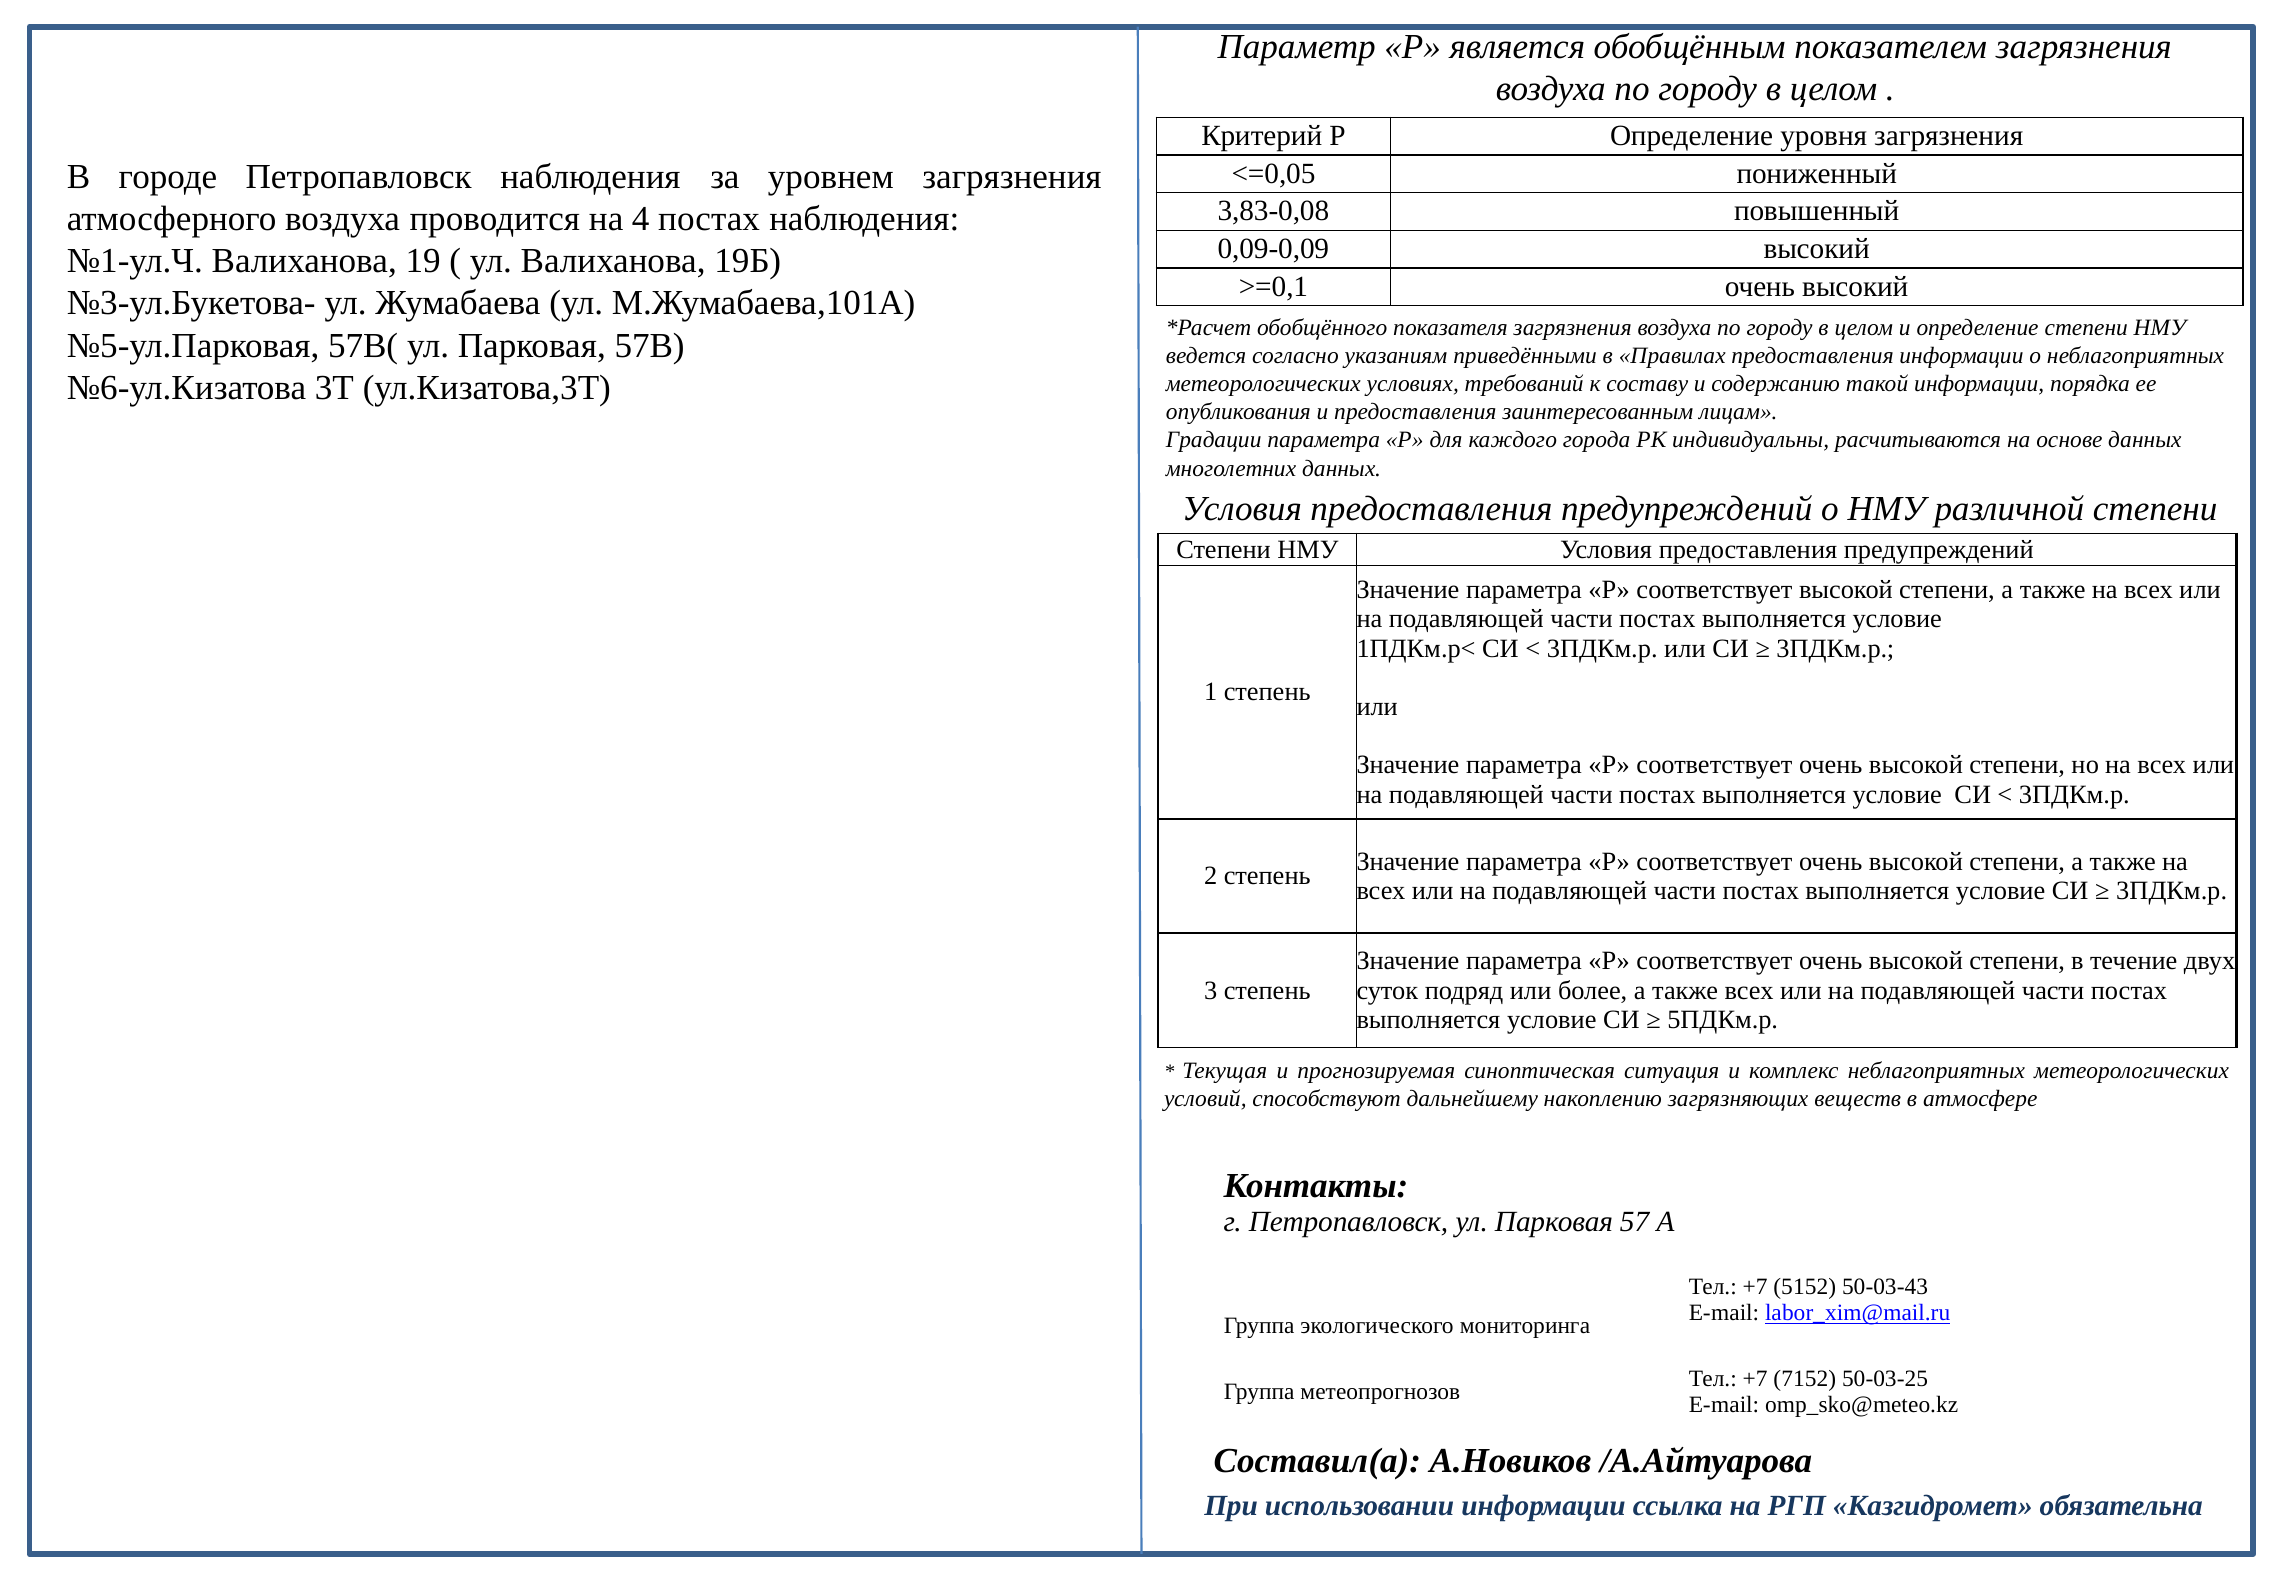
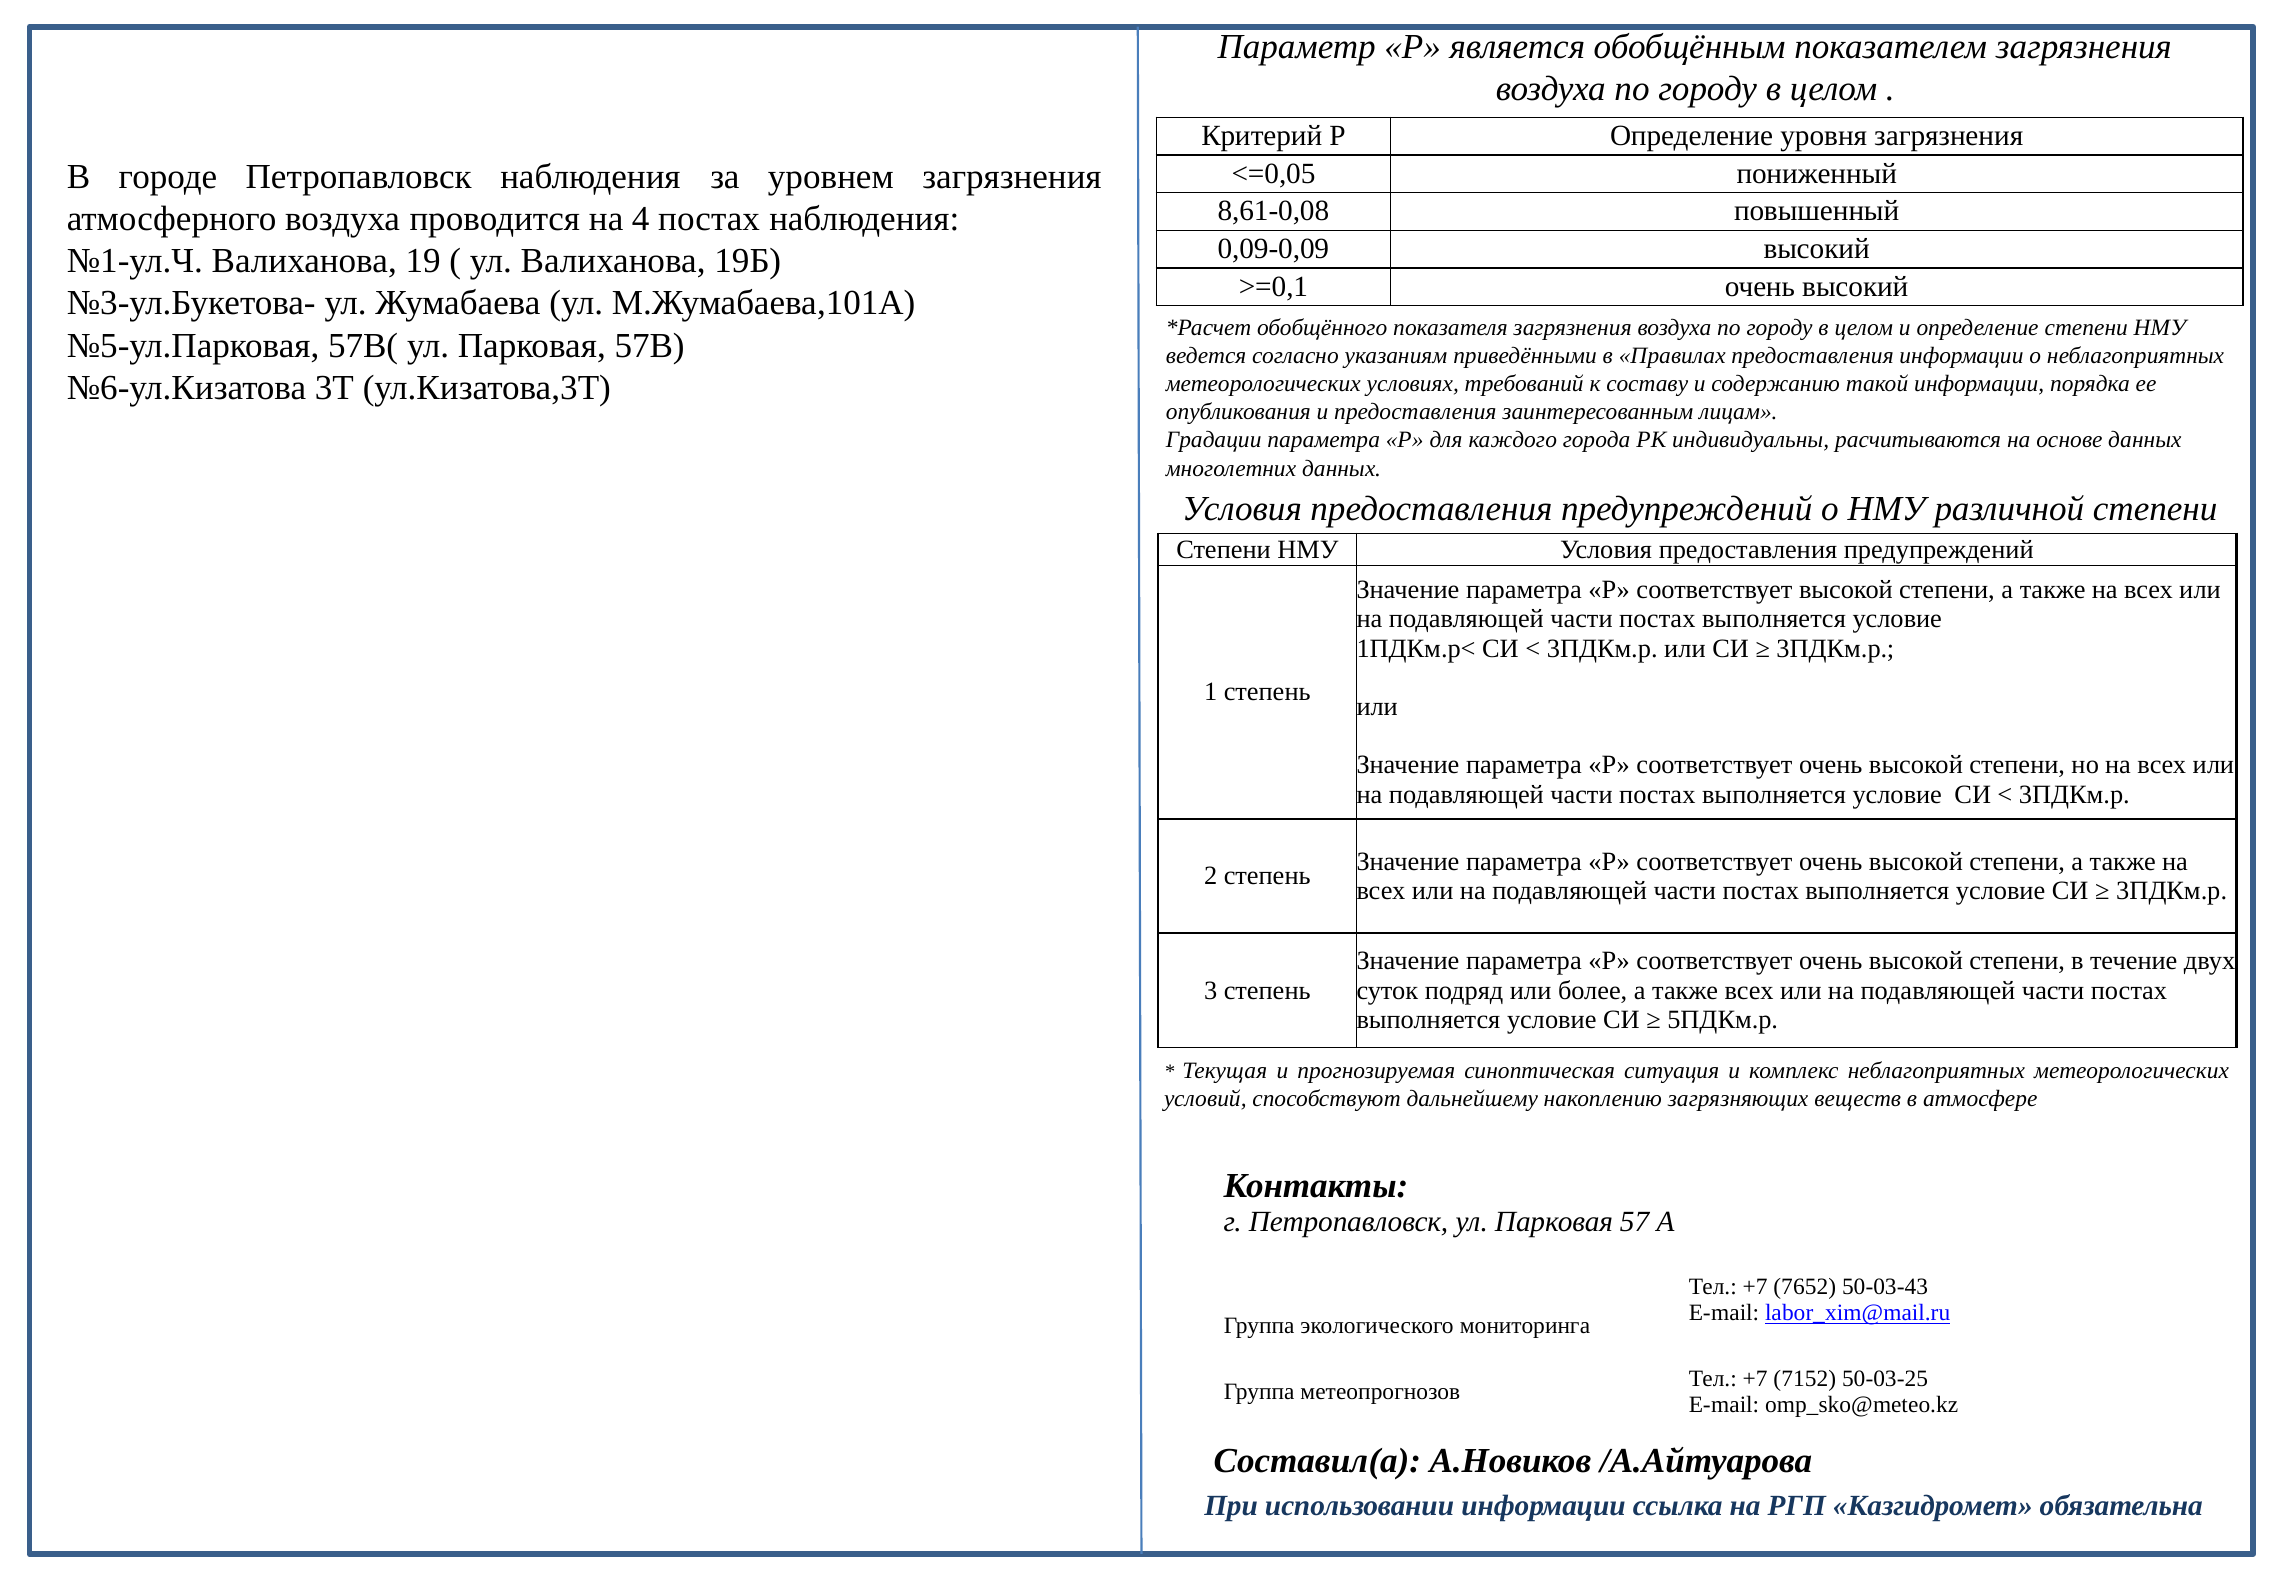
3,83-0,08: 3,83-0,08 -> 8,61-0,08
5152: 5152 -> 7652
